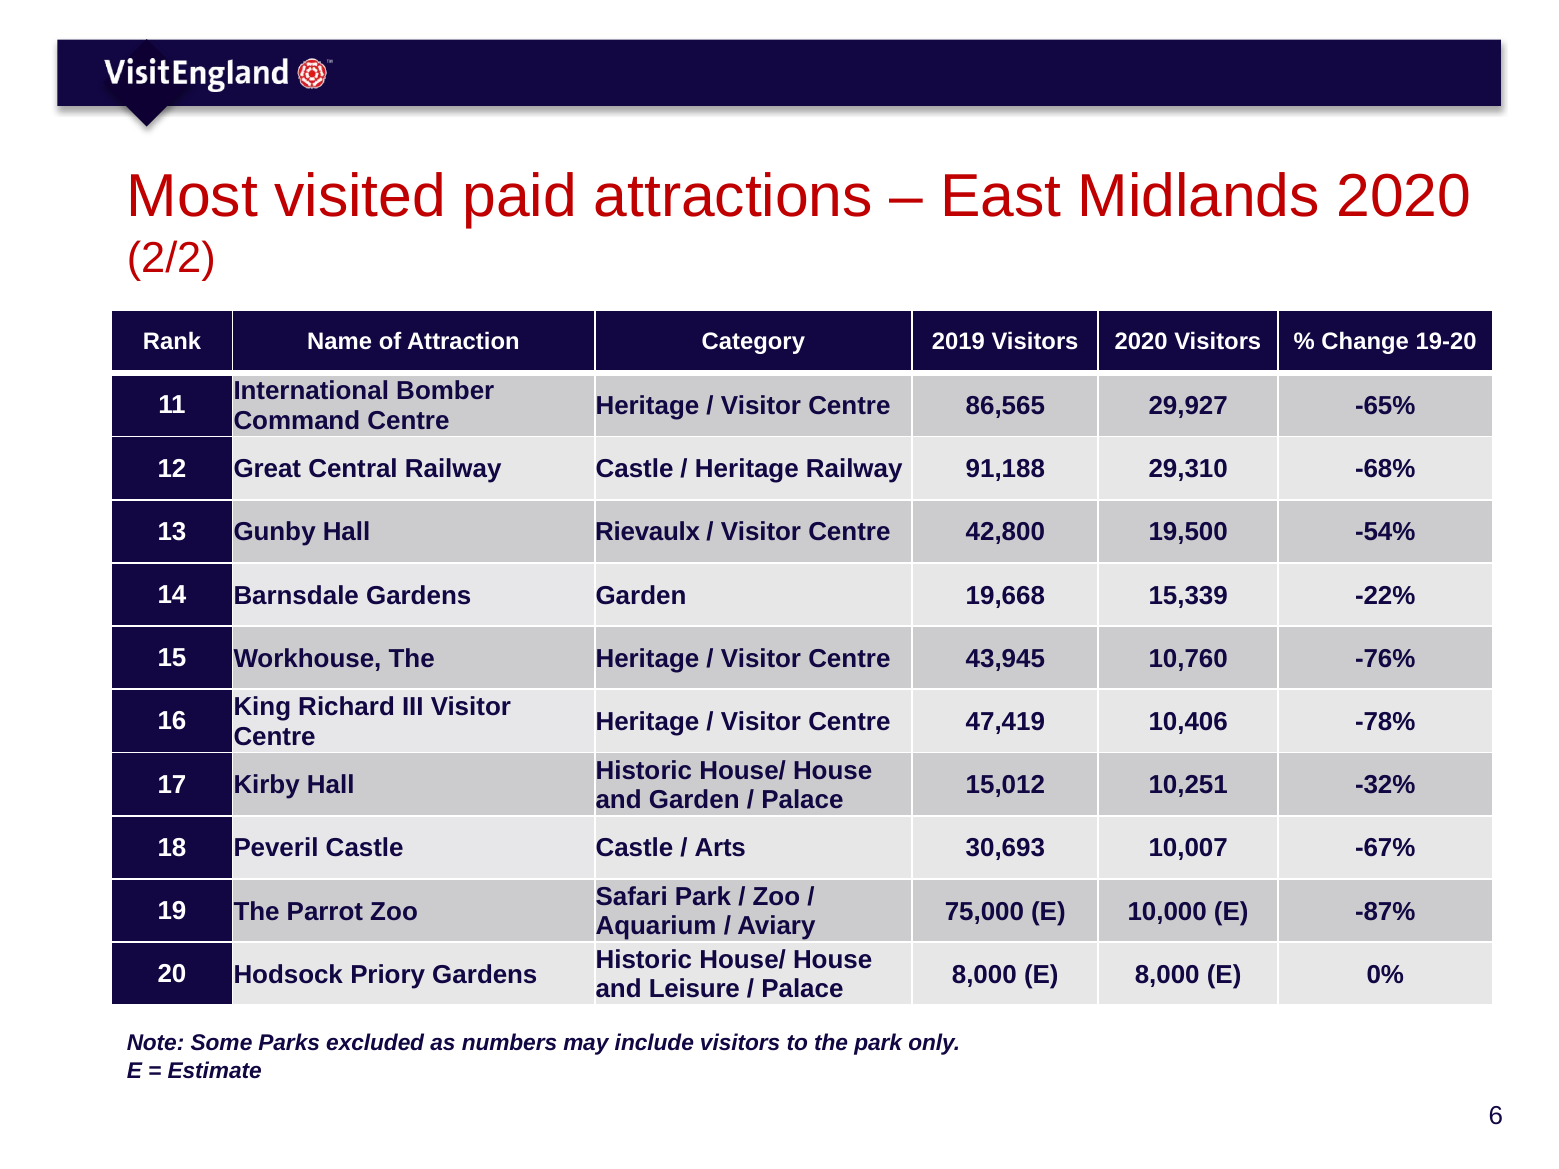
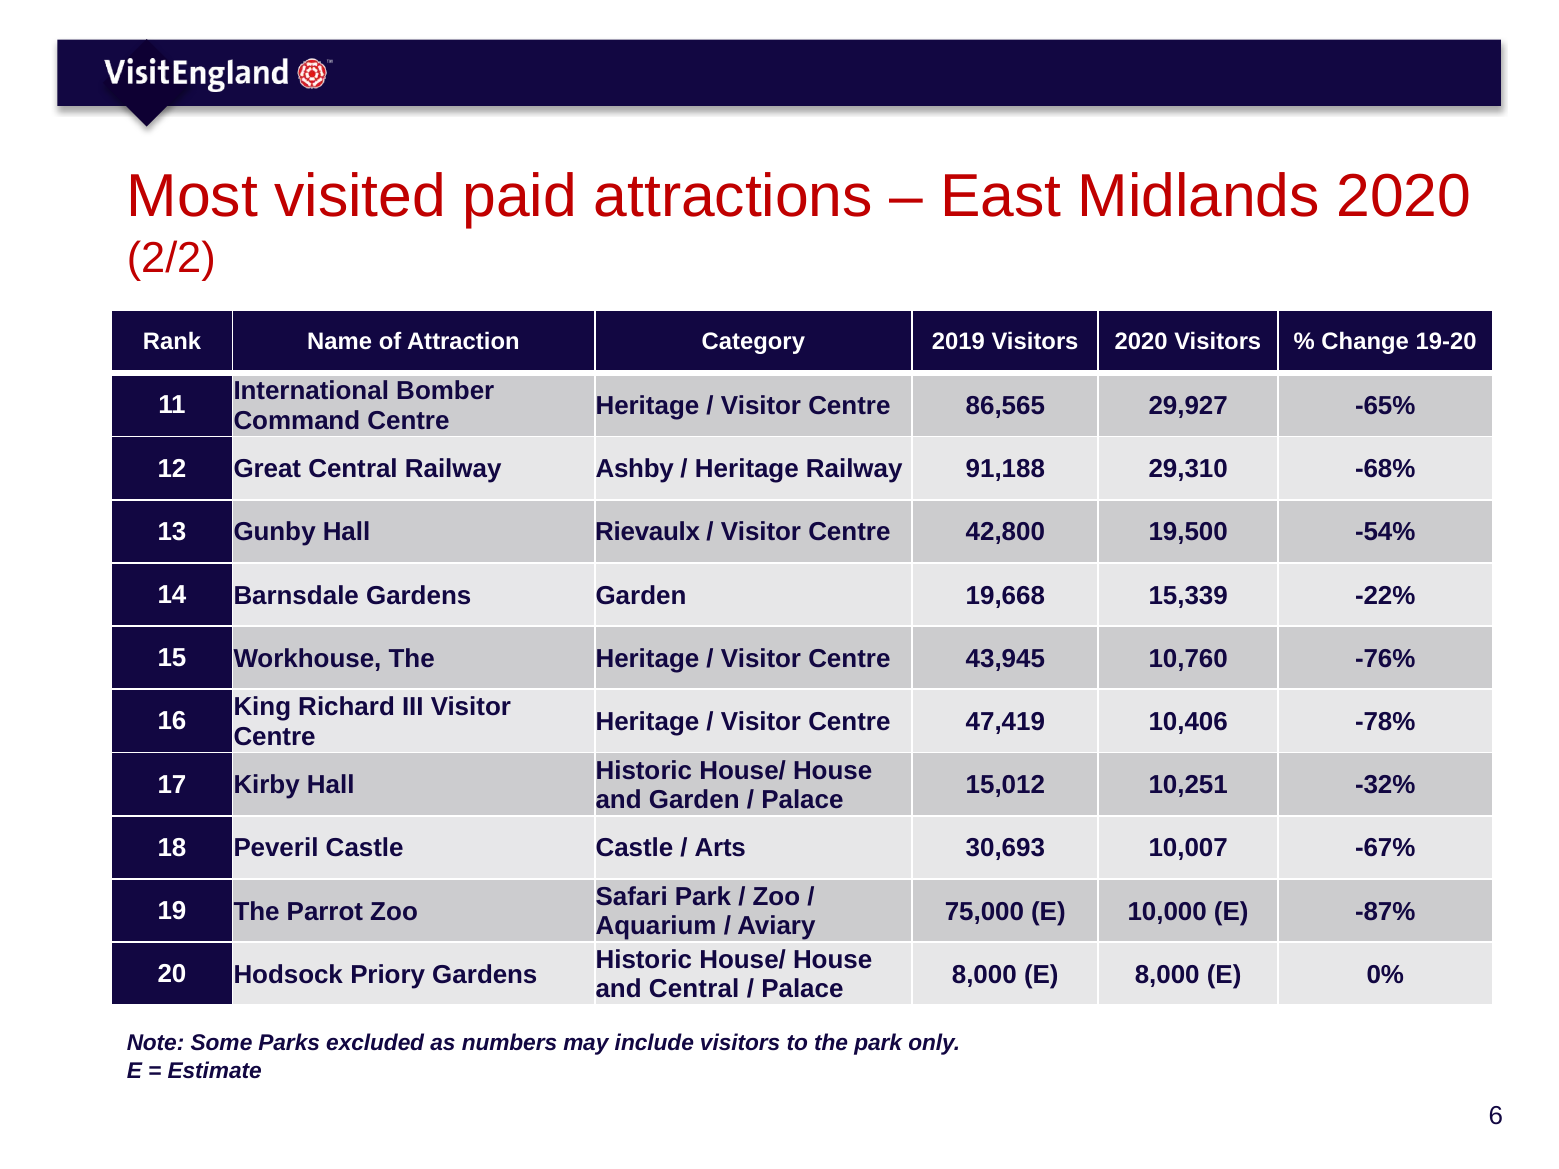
Railway Castle: Castle -> Ashby
and Leisure: Leisure -> Central
